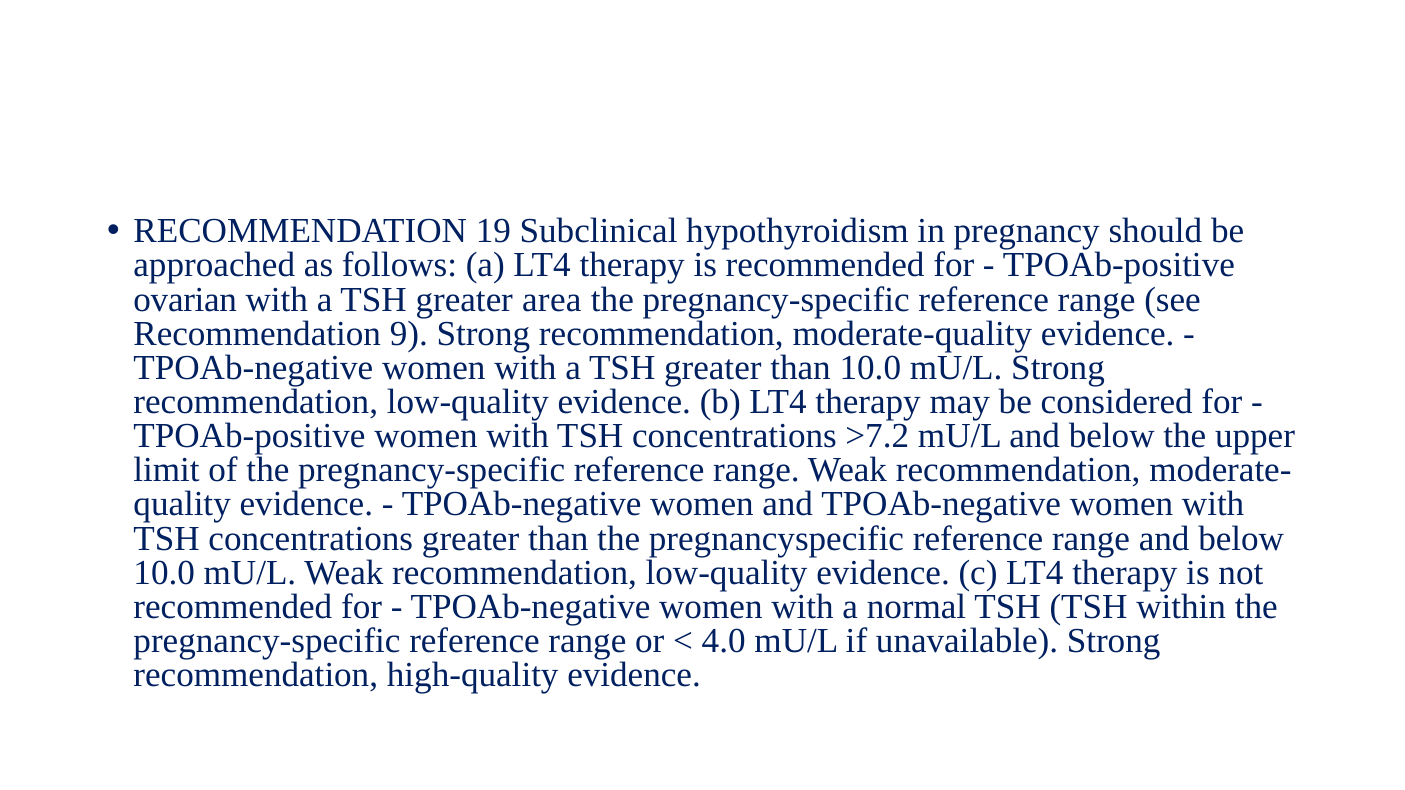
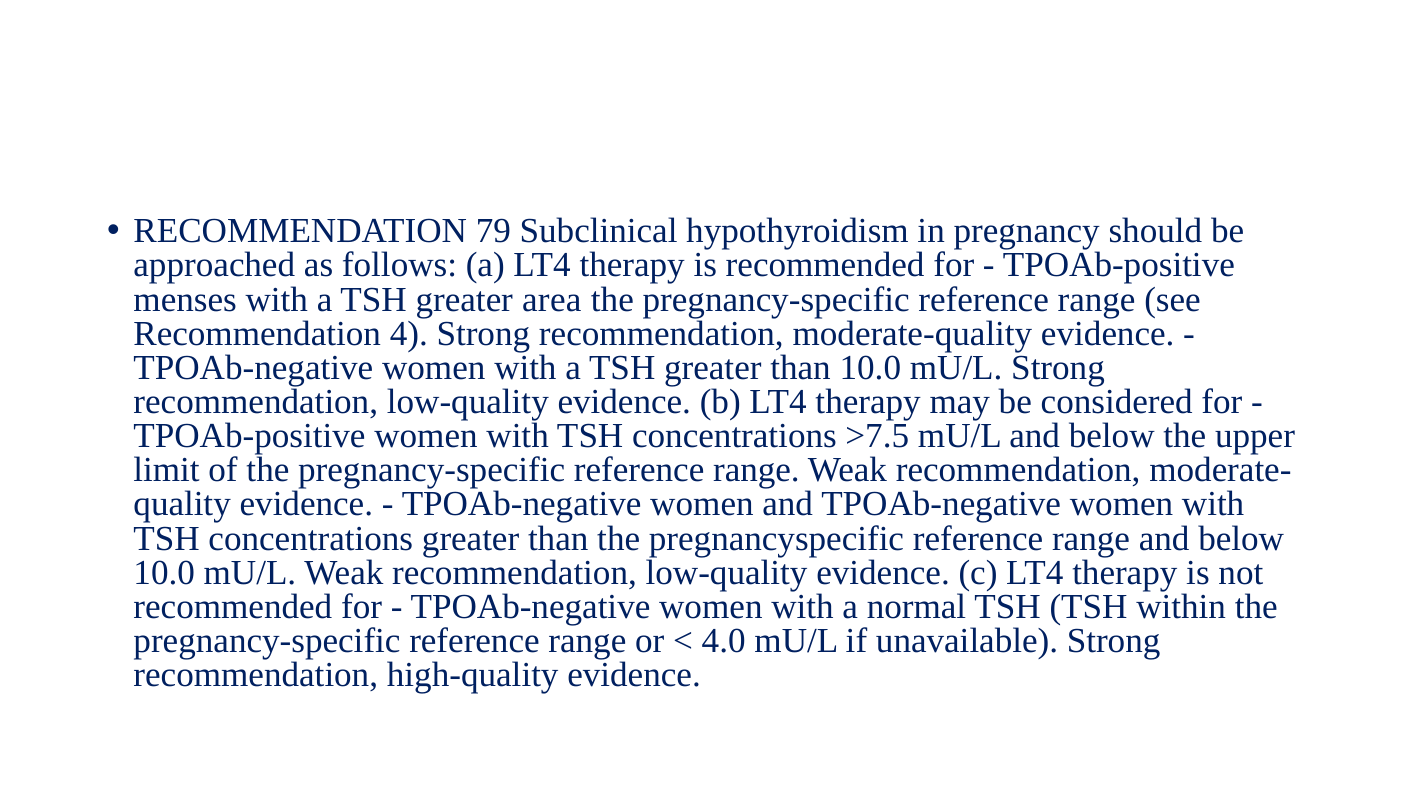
19: 19 -> 79
ovarian: ovarian -> menses
9: 9 -> 4
>7.2: >7.2 -> >7.5
